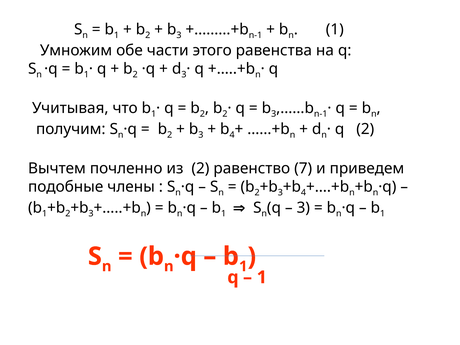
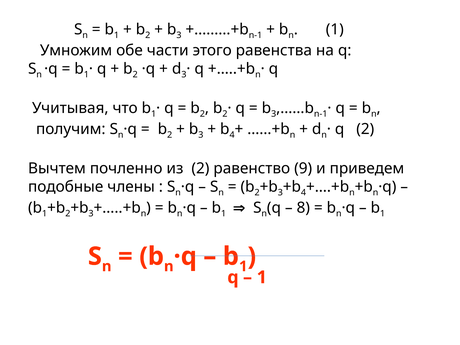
7: 7 -> 9
3 at (303, 208): 3 -> 8
